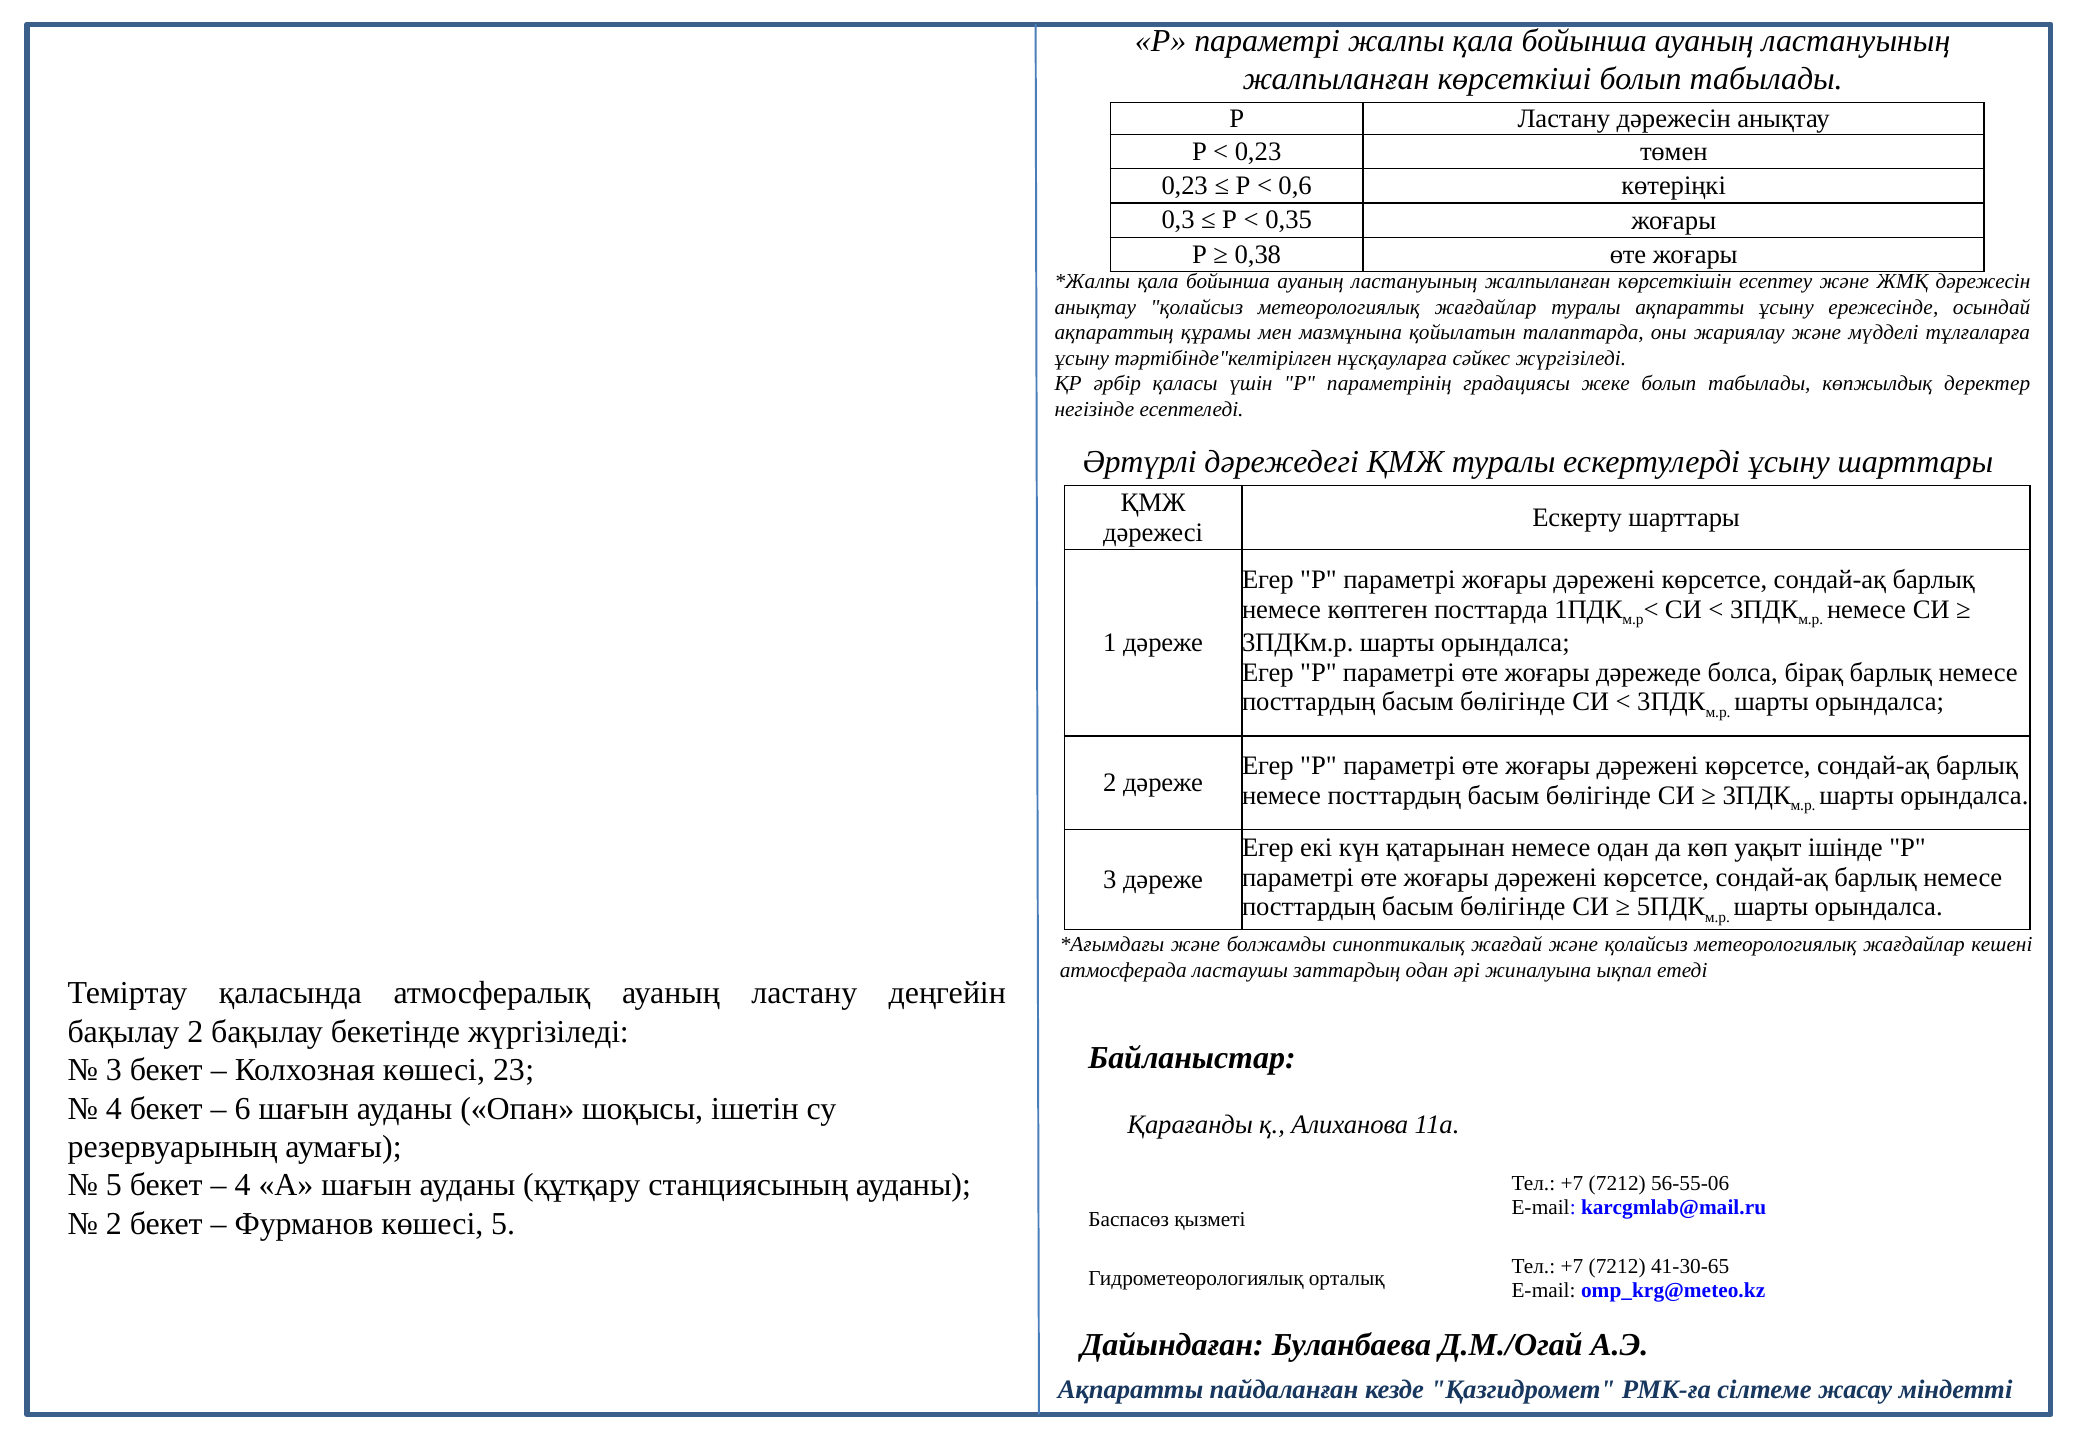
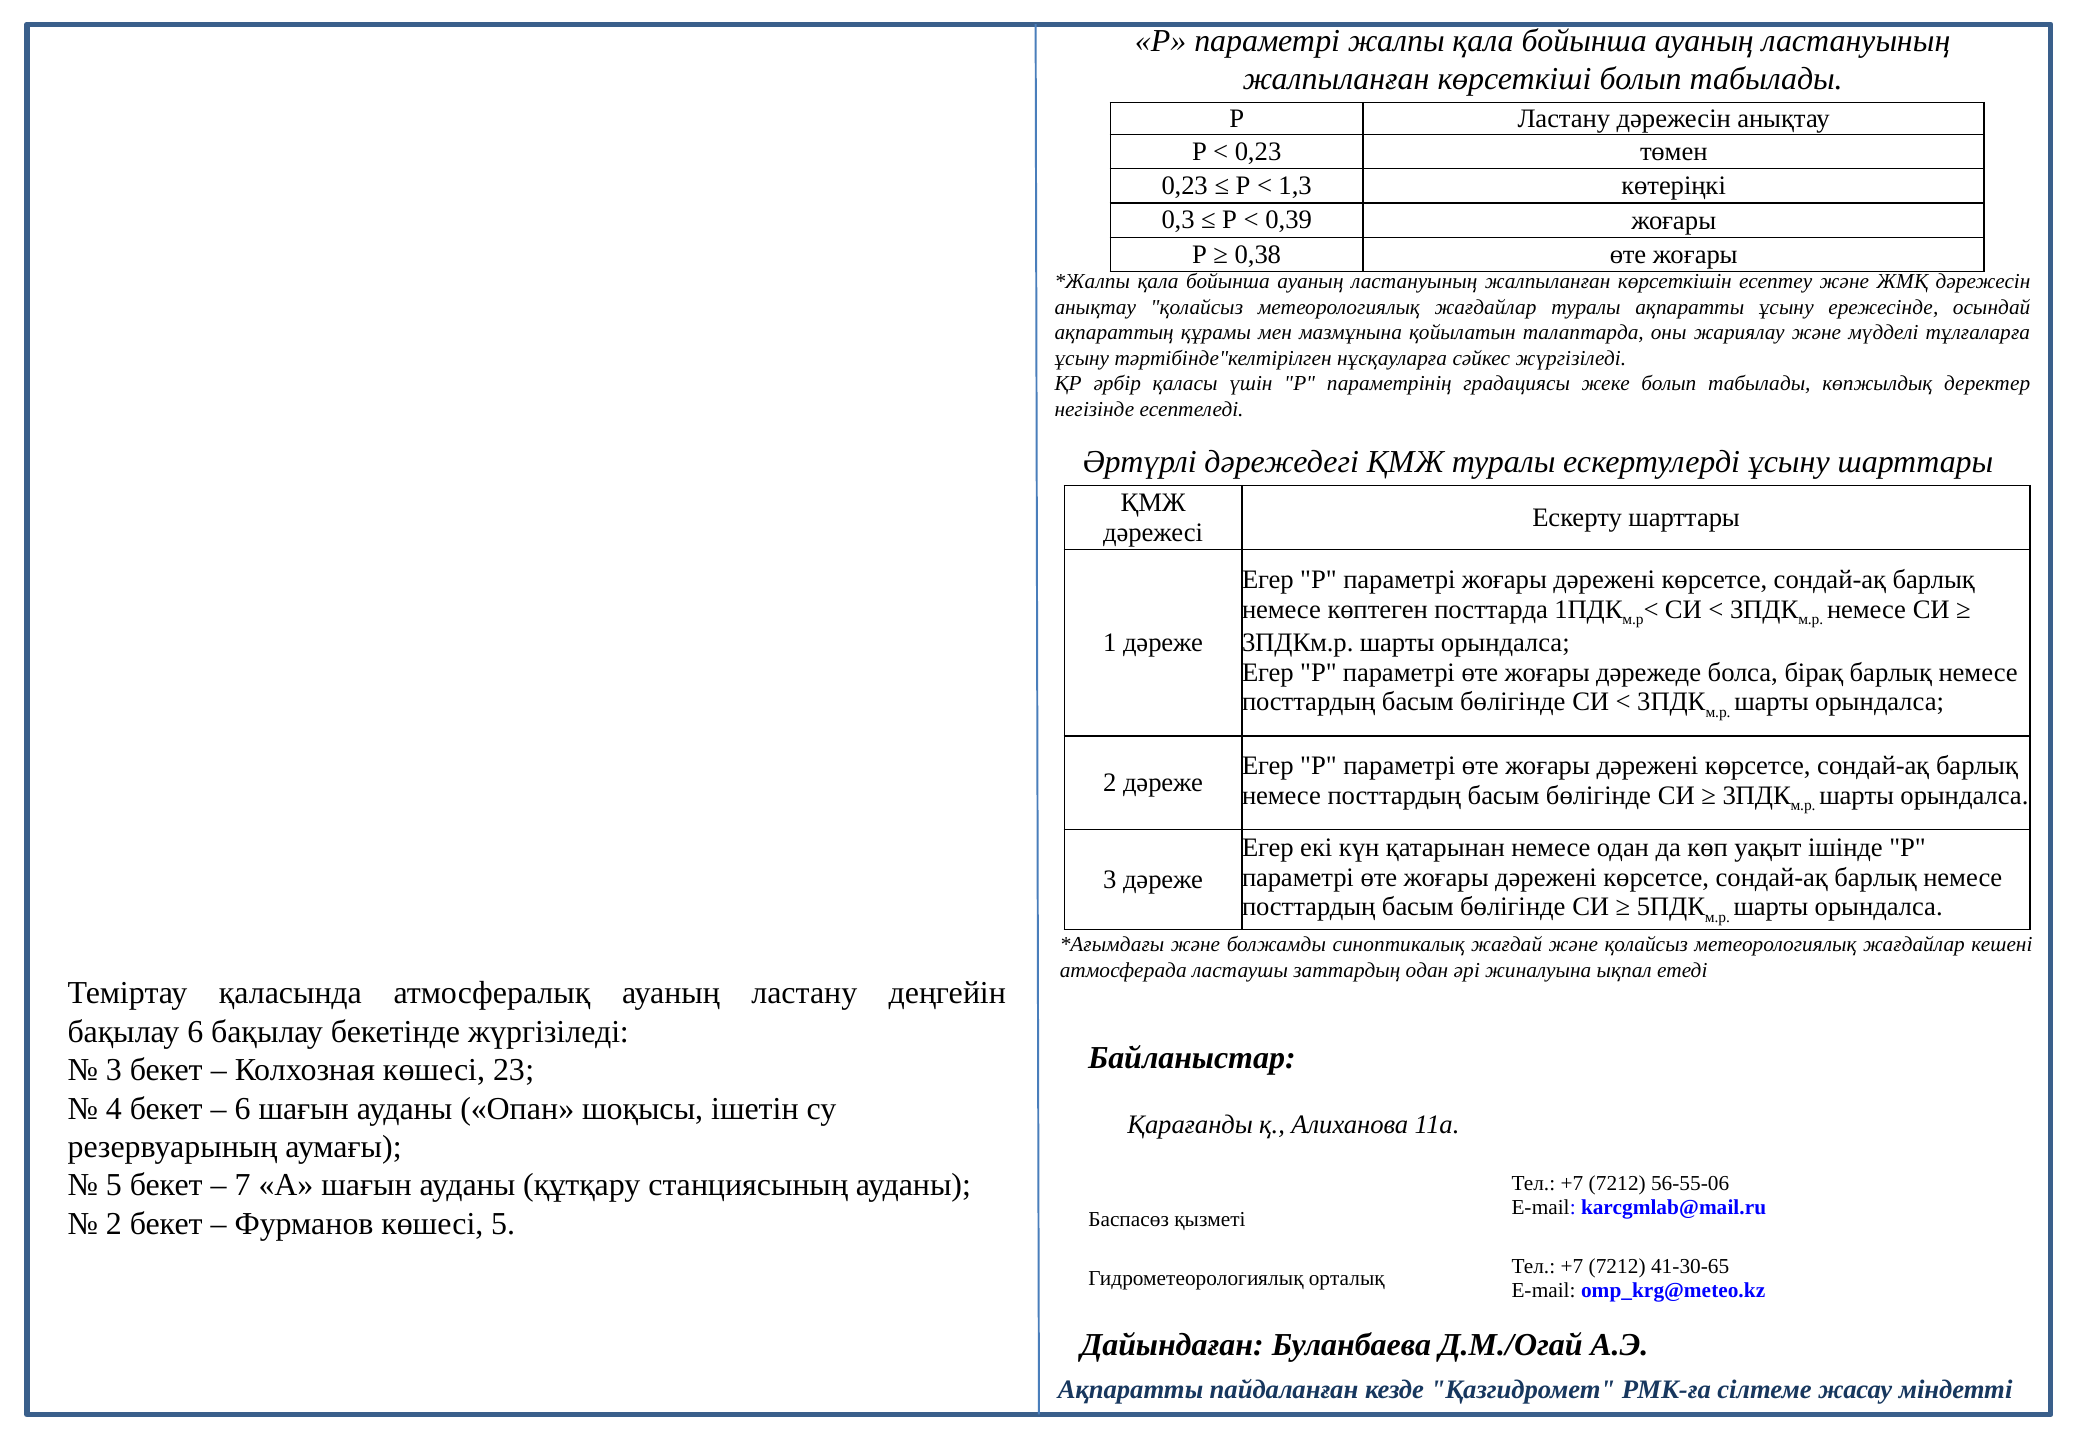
0,6: 0,6 -> 1,3
0,35: 0,35 -> 0,39
бақылау 2: 2 -> 6
4 at (243, 1185): 4 -> 7
